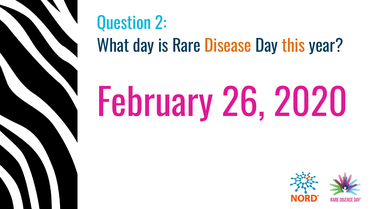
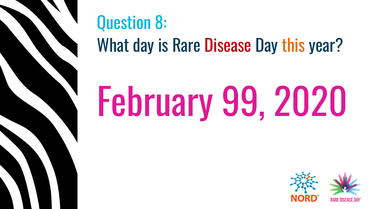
2: 2 -> 8
Disease colour: orange -> red
26: 26 -> 99
